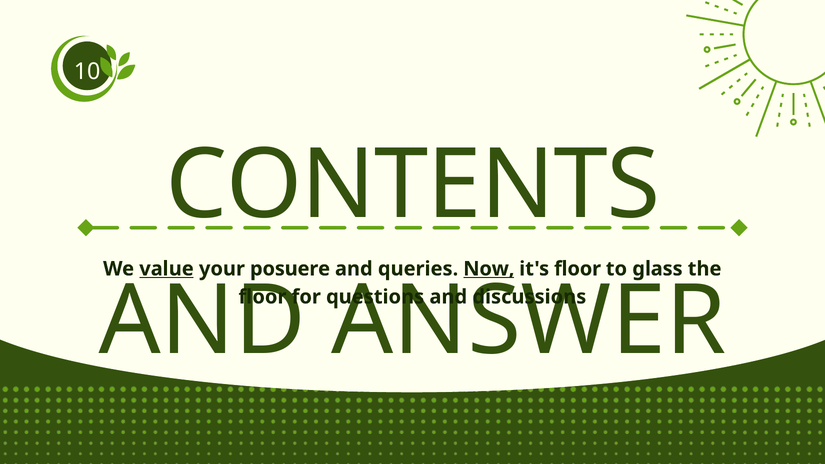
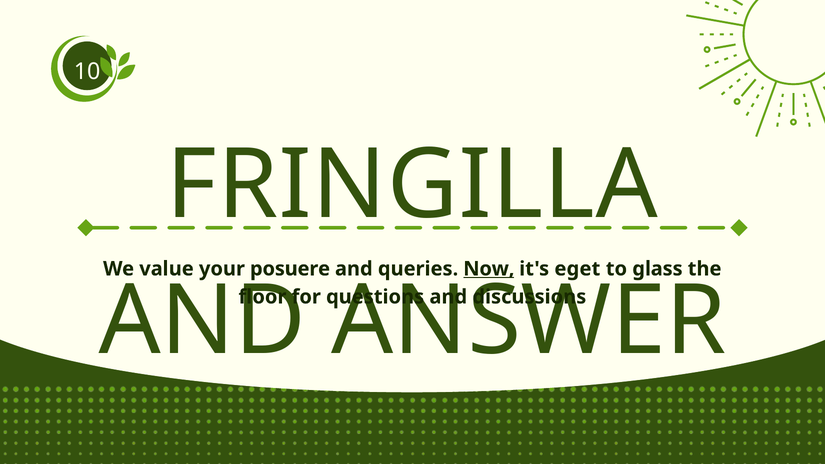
CONTENTS: CONTENTS -> FRINGILLA
value underline: present -> none
it's floor: floor -> eget
